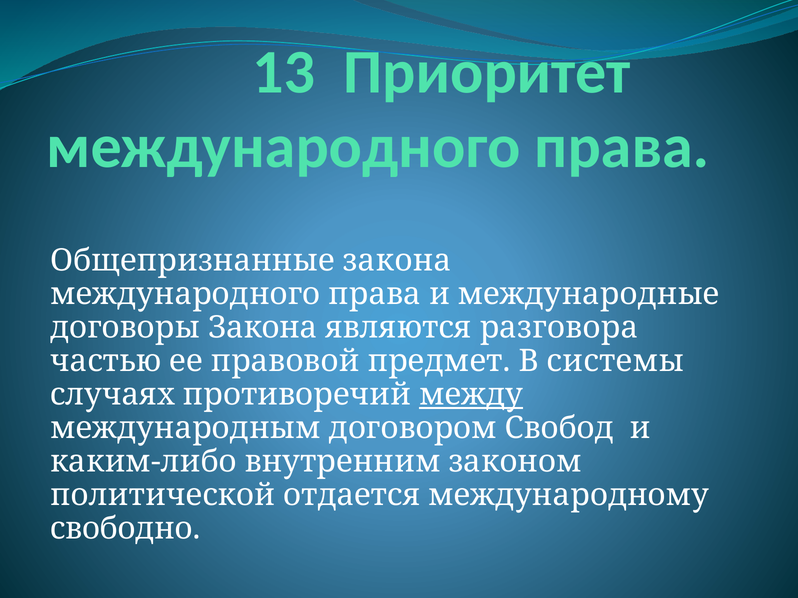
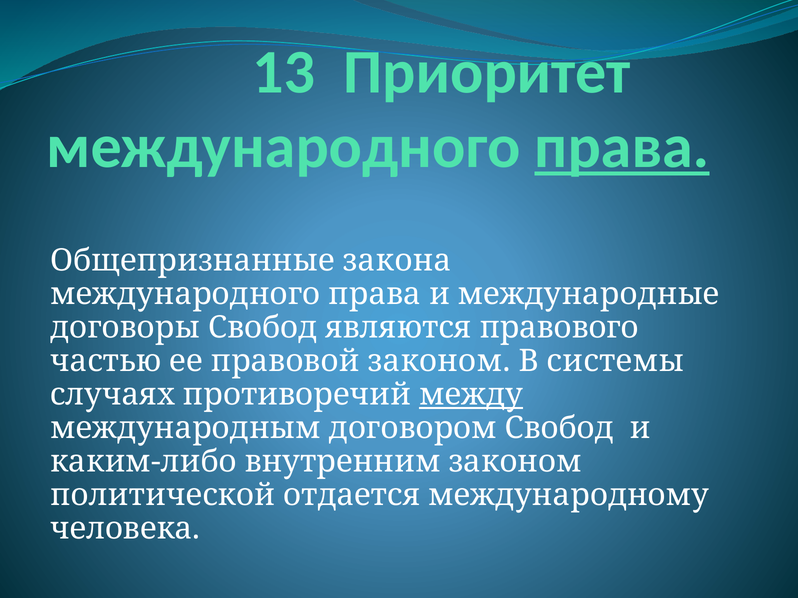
права at (622, 147) underline: none -> present
договоры Закона: Закона -> Свобод
разговора: разговора -> правового
правовой предмет: предмет -> законом
свободно: свободно -> человека
